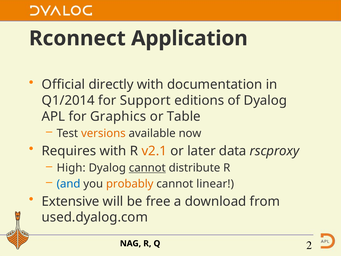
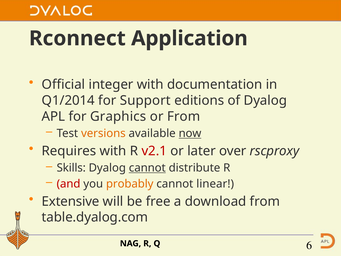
directly: directly -> integer
or Table: Table -> From
now underline: none -> present
v2.1 colour: orange -> red
data: data -> over
High: High -> Skills
and colour: blue -> red
used.dyalog.com: used.dyalog.com -> table.dyalog.com
2: 2 -> 6
